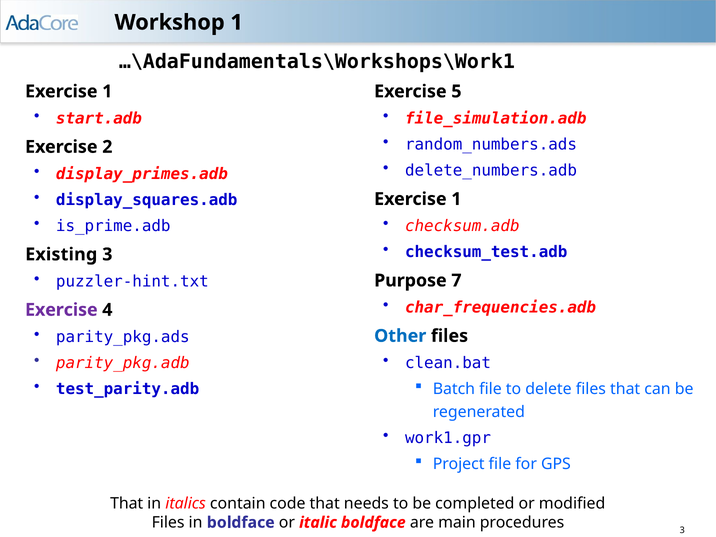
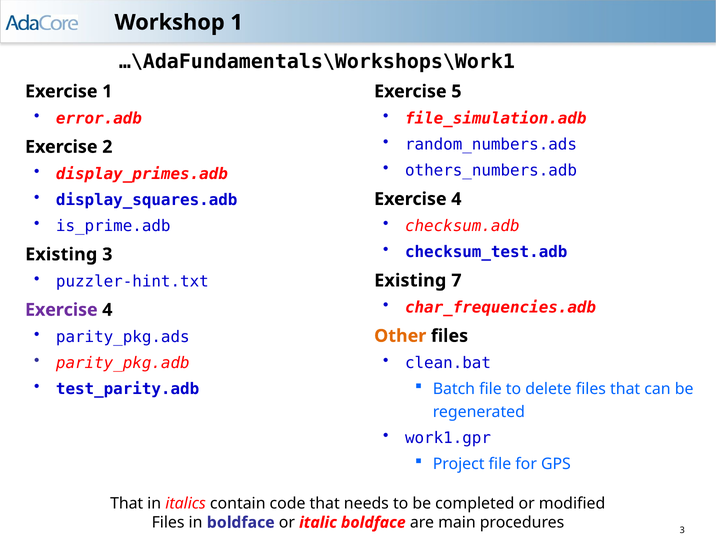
start.adb: start.adb -> error.adb
delete_numbers.adb: delete_numbers.adb -> others_numbers.adb
1 at (456, 199): 1 -> 4
Purpose at (410, 281): Purpose -> Existing
Other colour: blue -> orange
